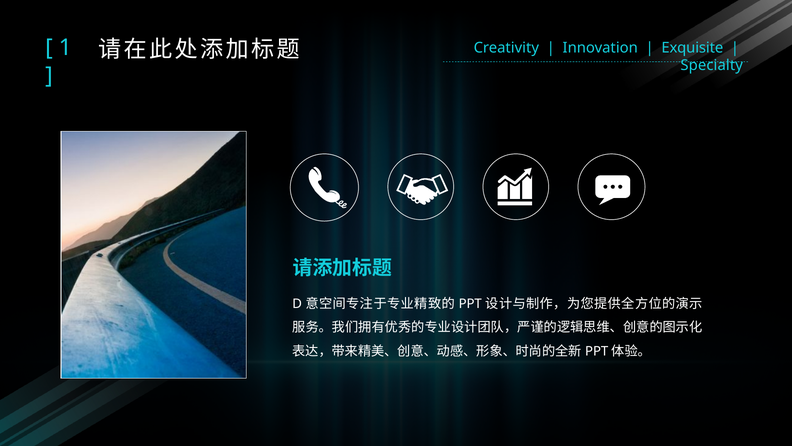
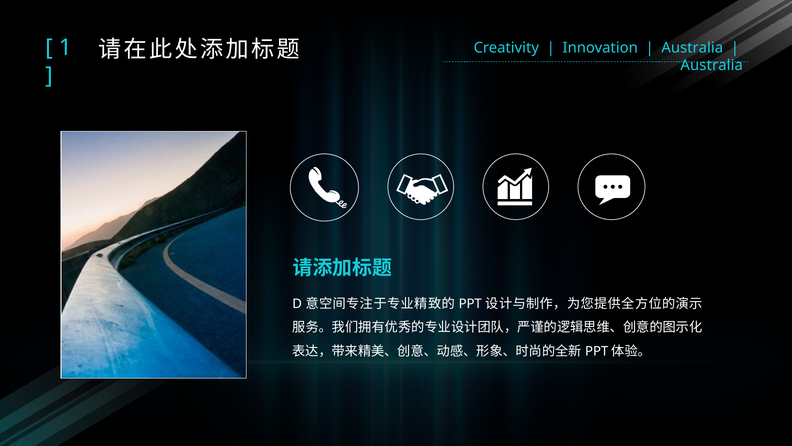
Exquisite at (692, 48): Exquisite -> Australia
Specialty at (712, 65): Specialty -> Australia
